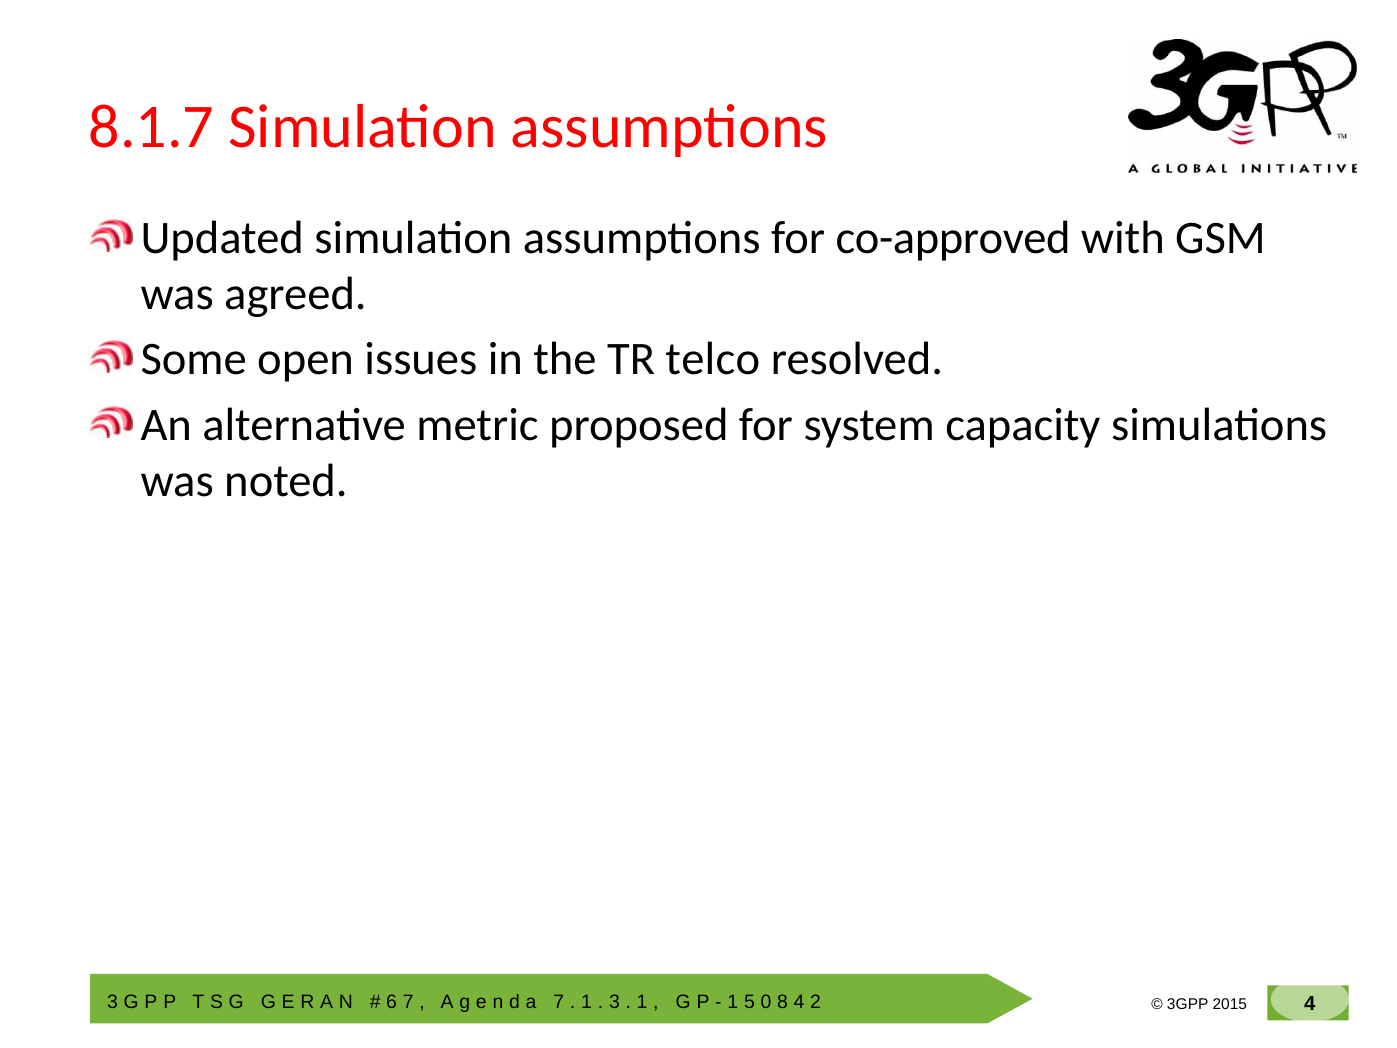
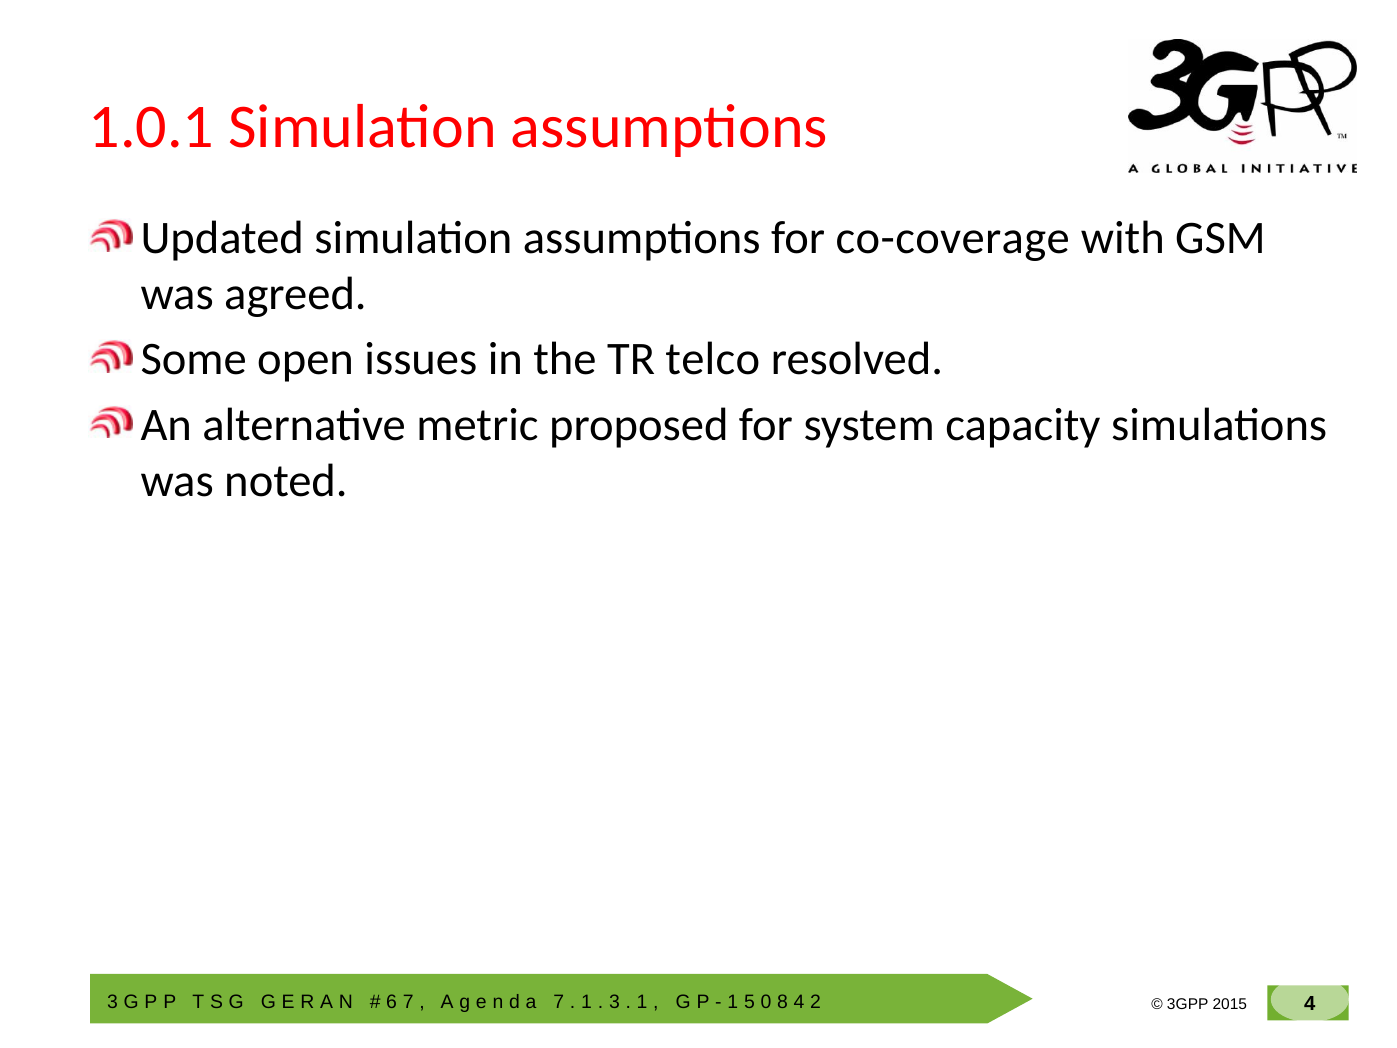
8.1.7: 8.1.7 -> 1.0.1
co-approved: co-approved -> co-coverage
